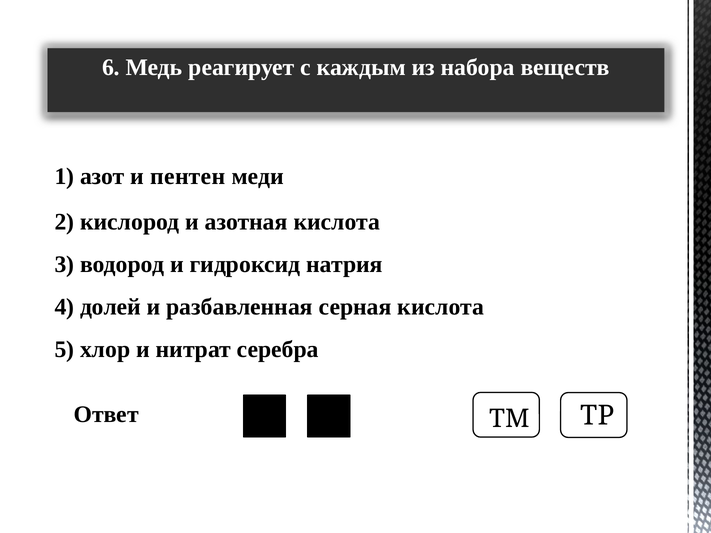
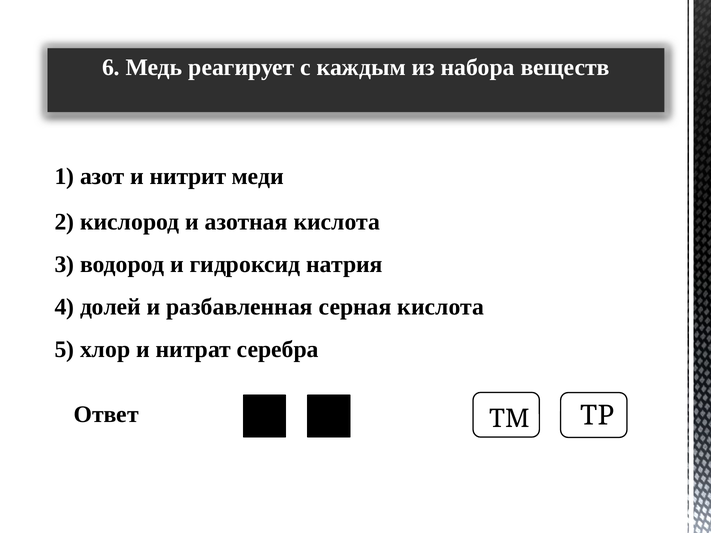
пентен: пентен -> нитрит
